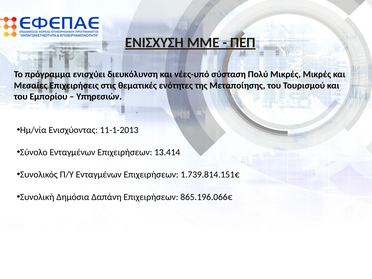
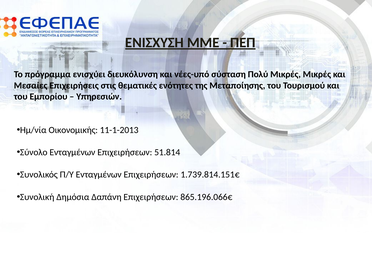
Ενισχύοντας: Ενισχύοντας -> Οικονομικής
13.414: 13.414 -> 51.814
